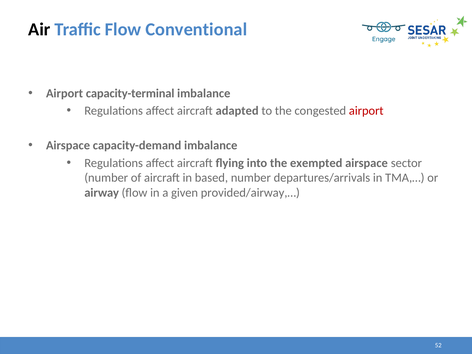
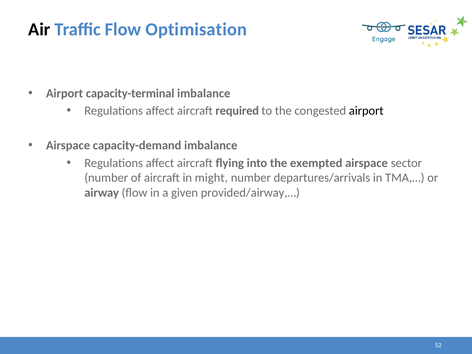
Conventional: Conventional -> Optimisation
adapted: adapted -> required
airport at (366, 111) colour: red -> black
based: based -> might
